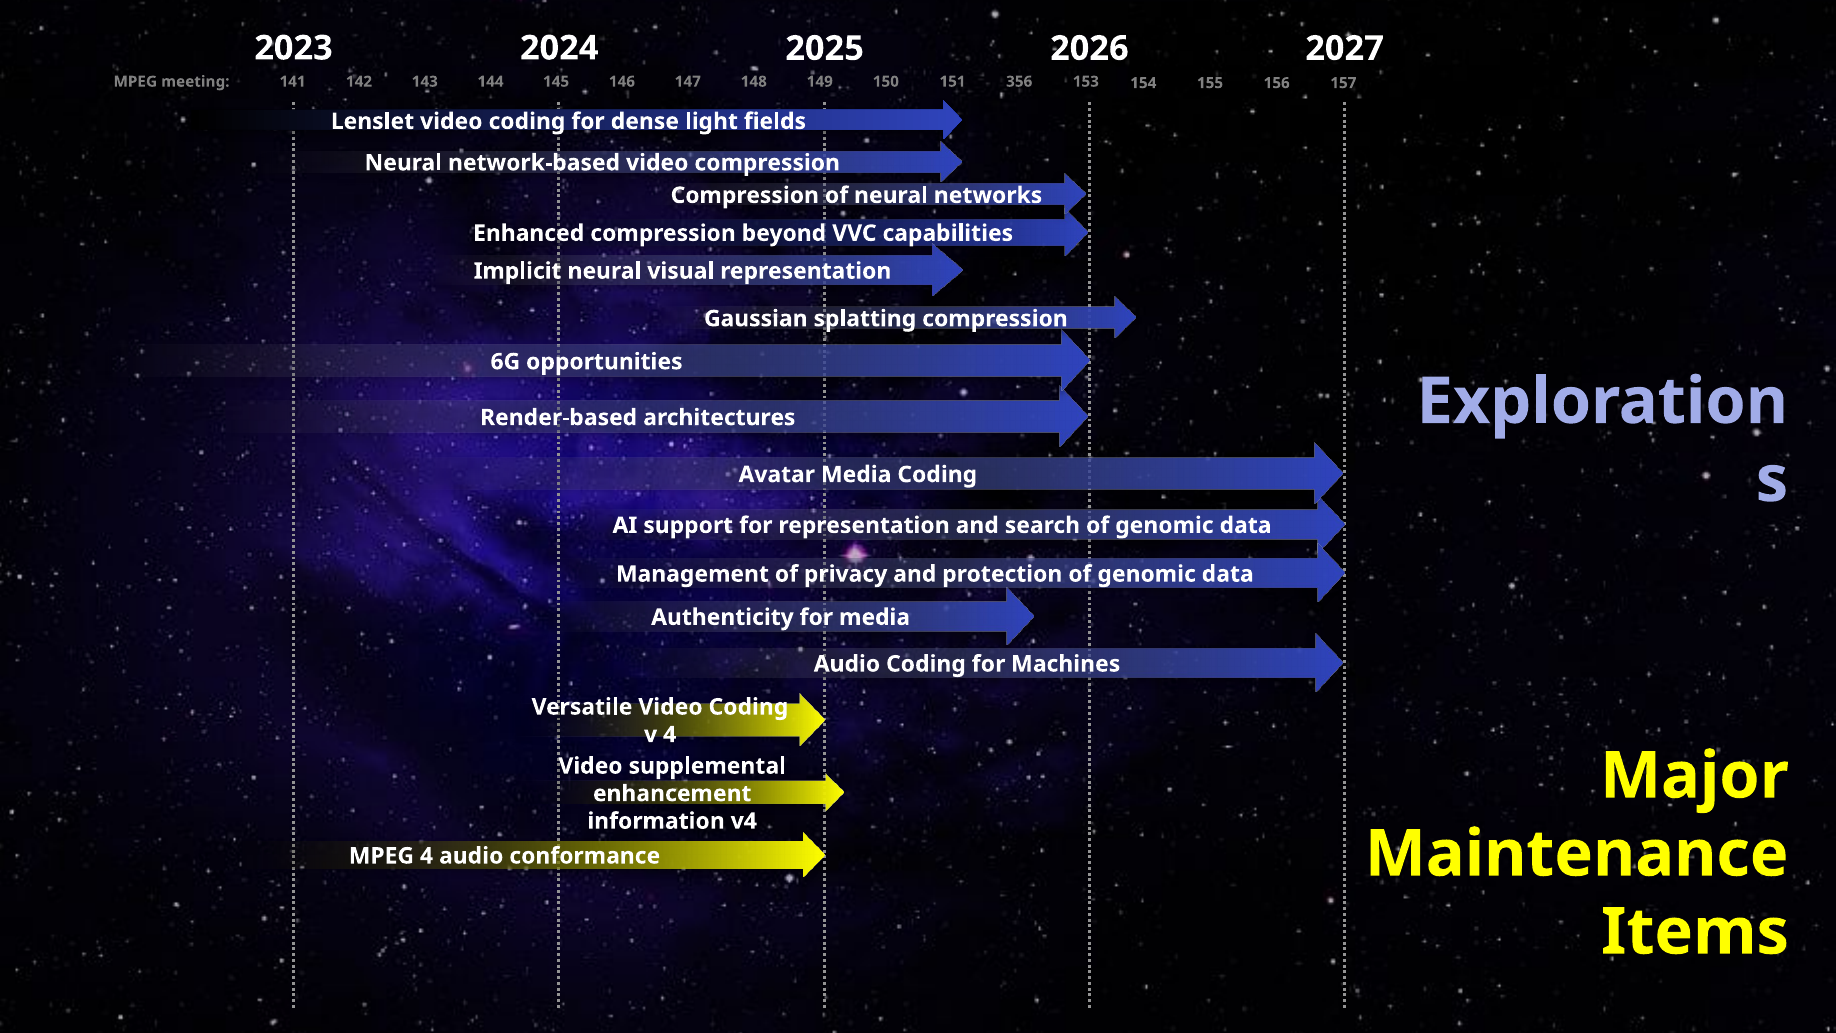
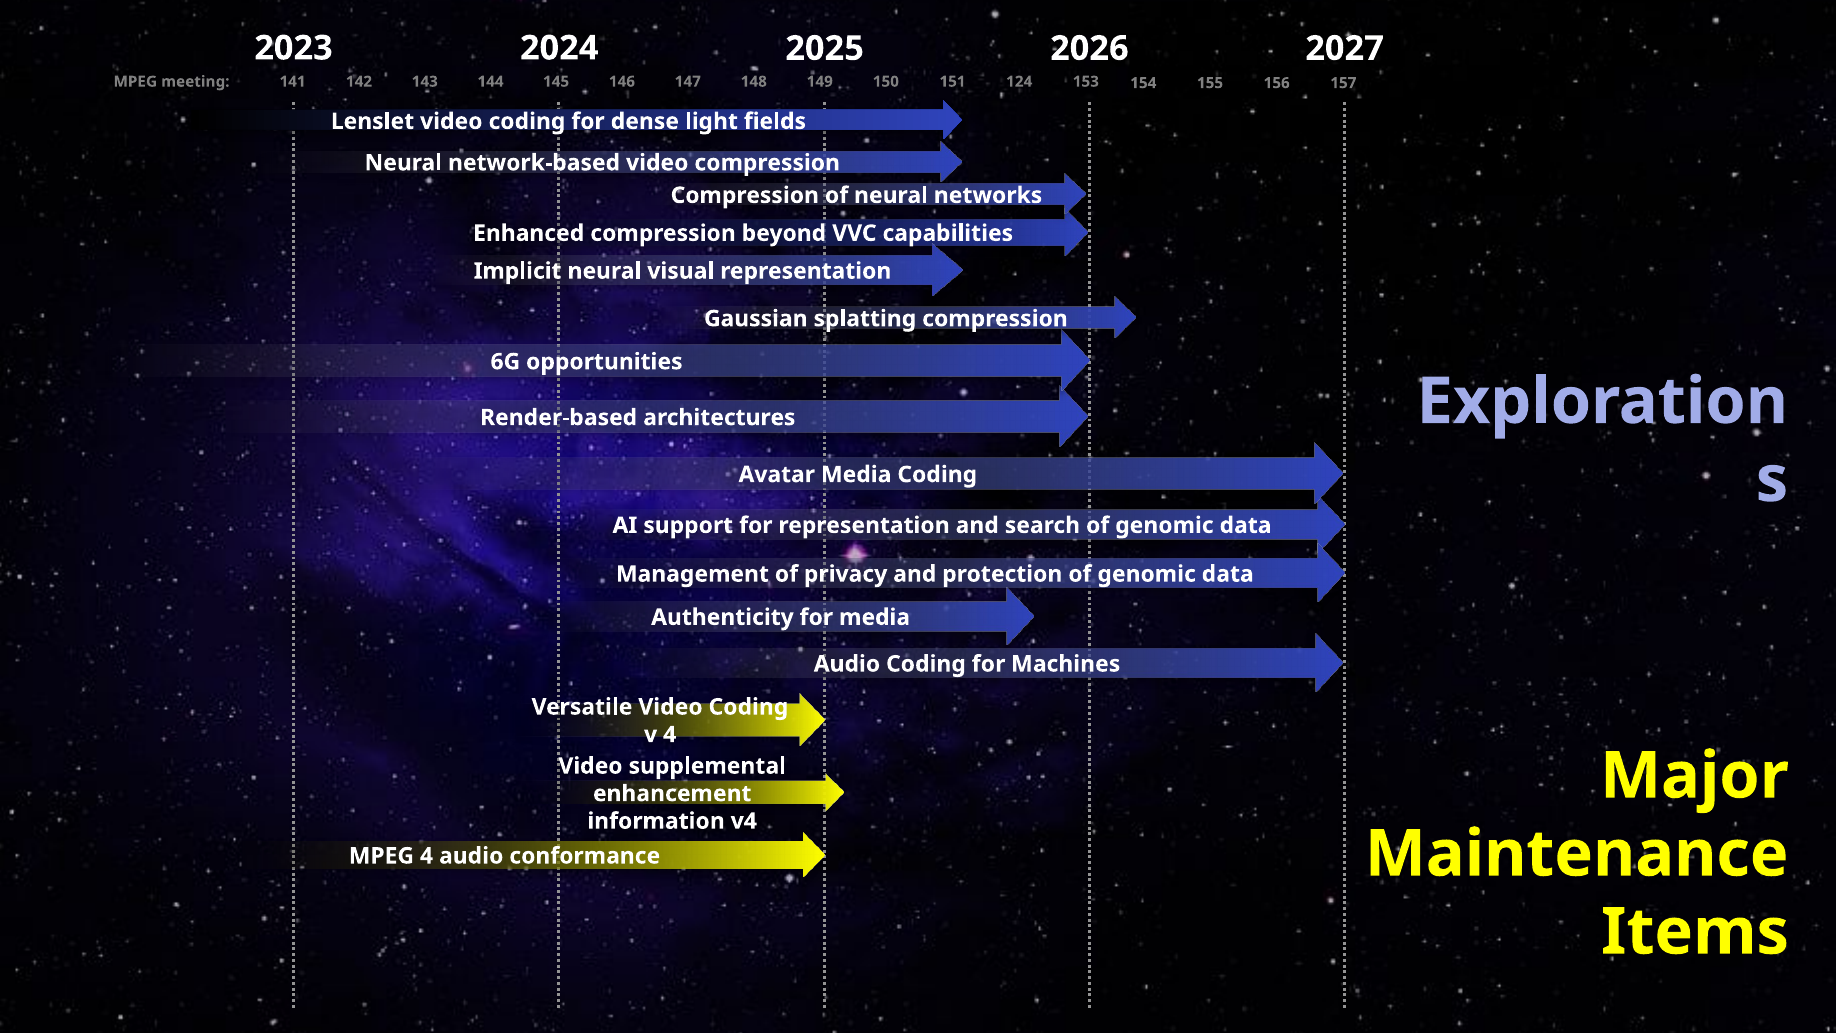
356: 356 -> 124
